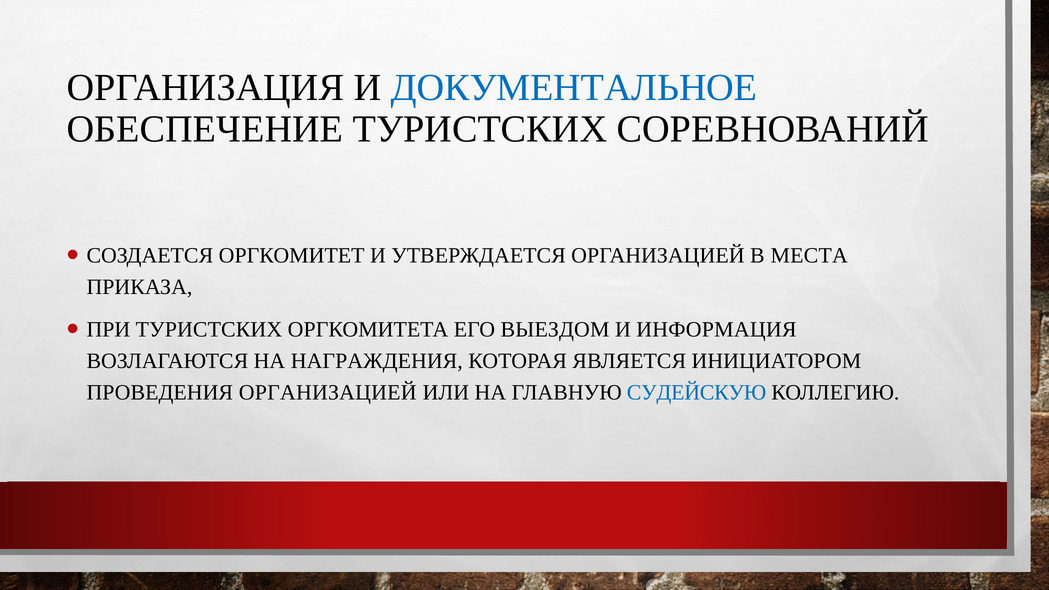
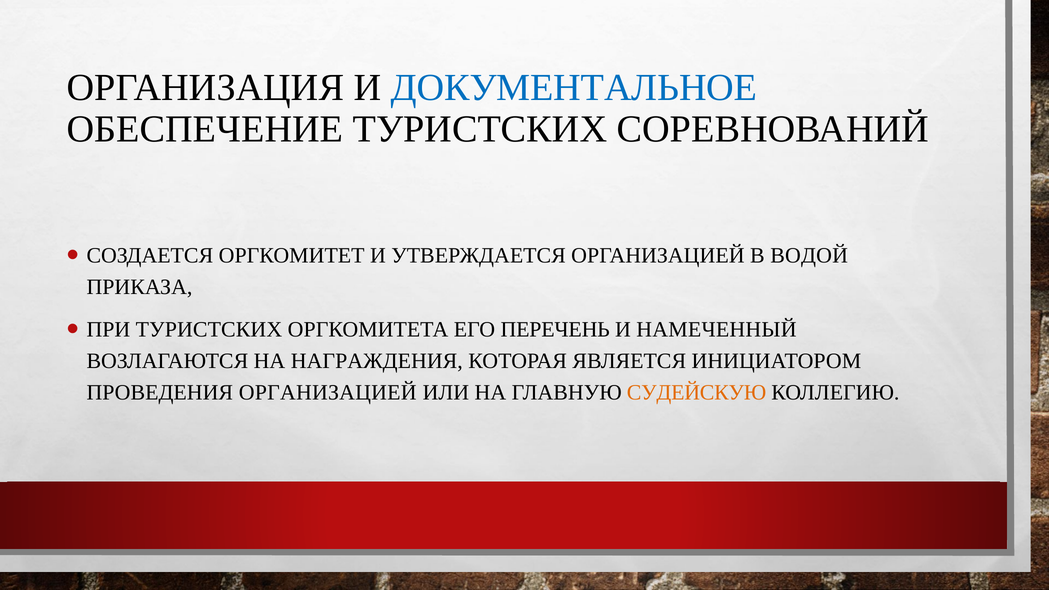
МЕСТА: МЕСТА -> ВОДОЙ
ВЫЕЗДОМ: ВЫЕЗДОМ -> ПЕРЕЧЕНЬ
ИНФОРМАЦИЯ: ИНФОРМАЦИЯ -> НАМЕЧЕННЫЙ
СУДЕЙСКУЮ colour: blue -> orange
